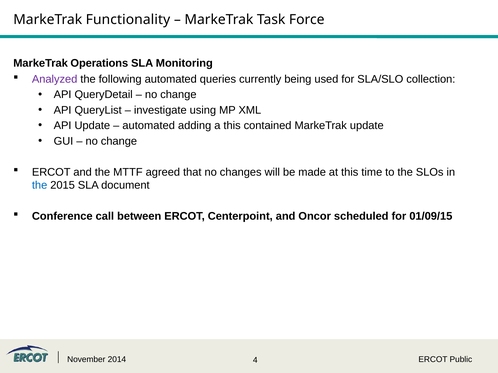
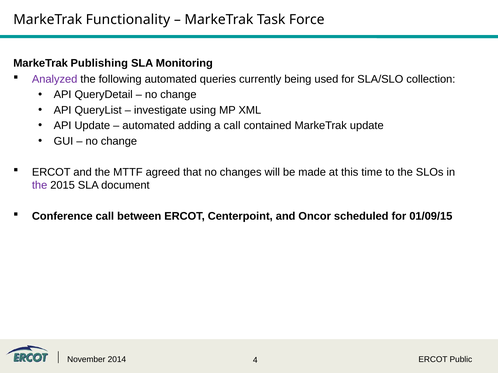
Operations: Operations -> Publishing
a this: this -> call
the at (40, 186) colour: blue -> purple
